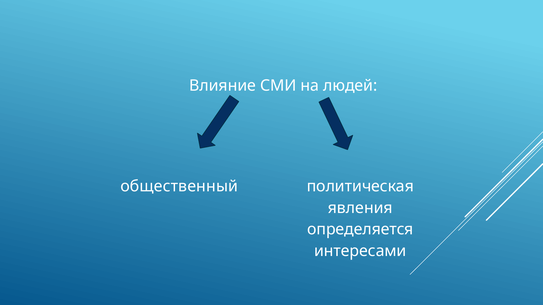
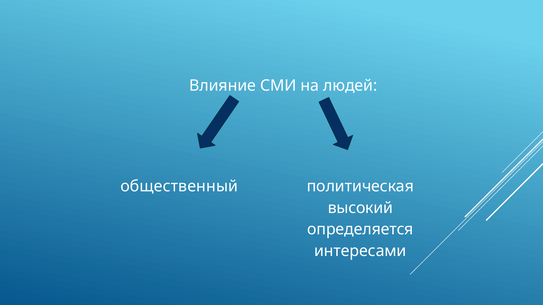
явления: явления -> высокий
